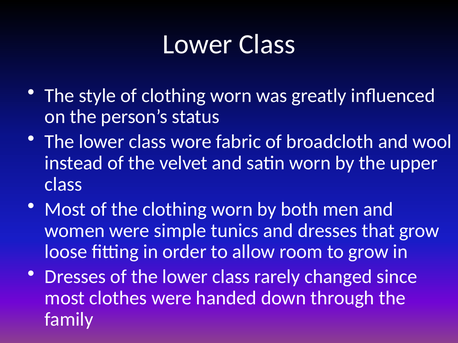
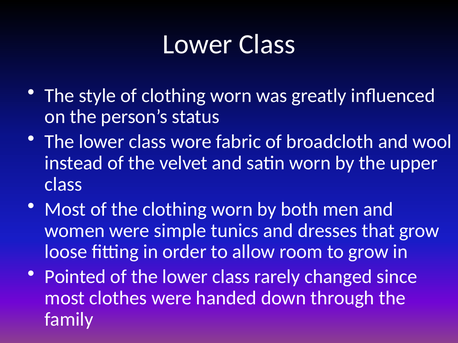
Dresses at (75, 277): Dresses -> Pointed
